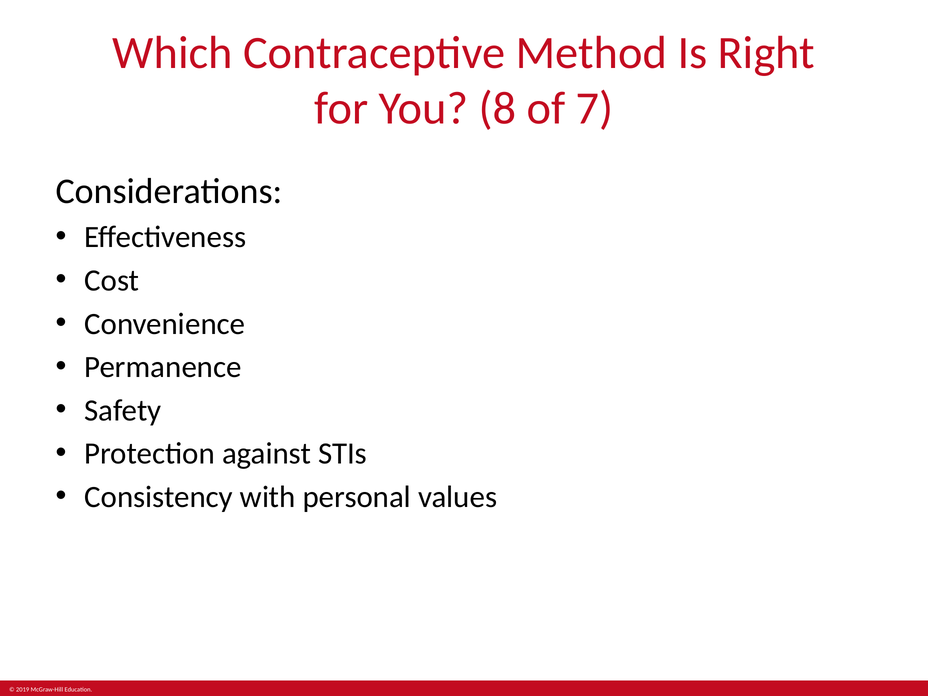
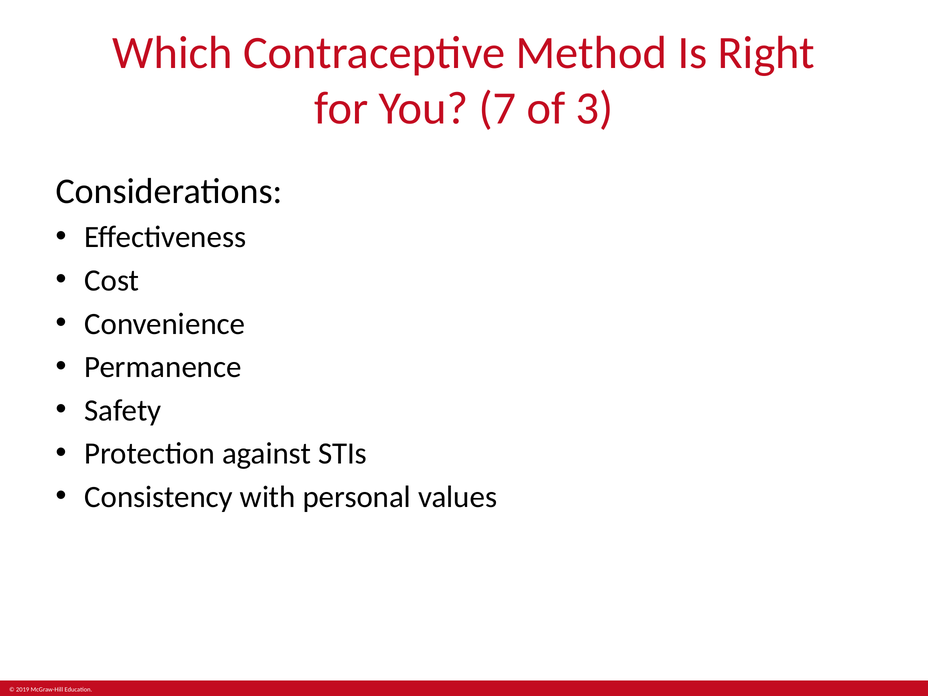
8: 8 -> 7
7: 7 -> 3
